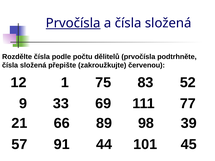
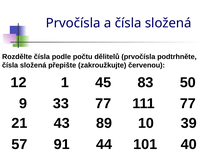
Prvočísla at (73, 23) underline: present -> none
75: 75 -> 45
52: 52 -> 50
33 69: 69 -> 77
66: 66 -> 43
98: 98 -> 10
45: 45 -> 40
